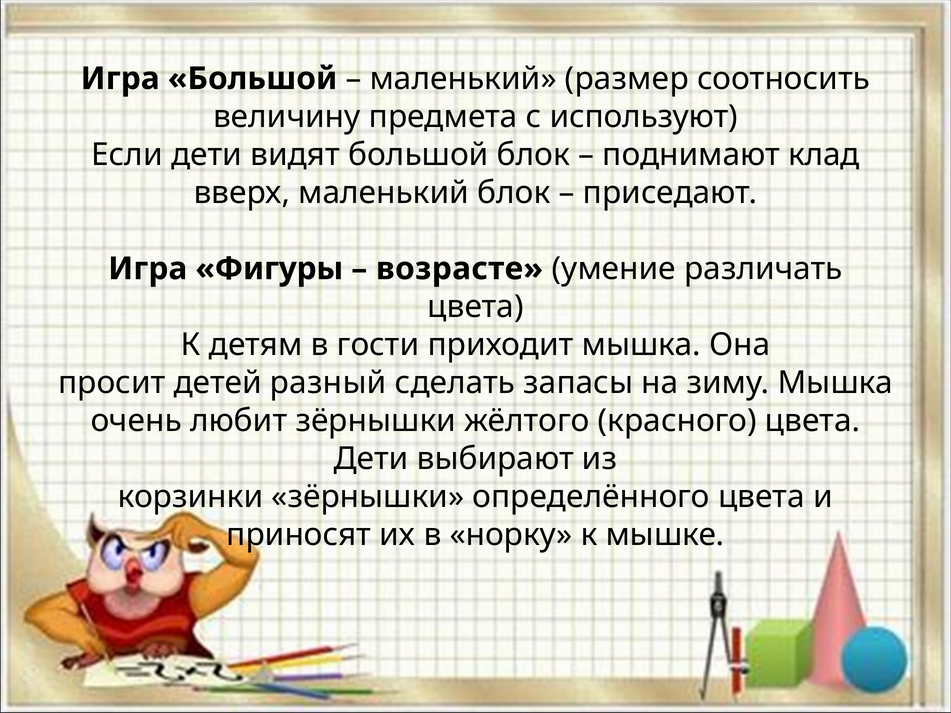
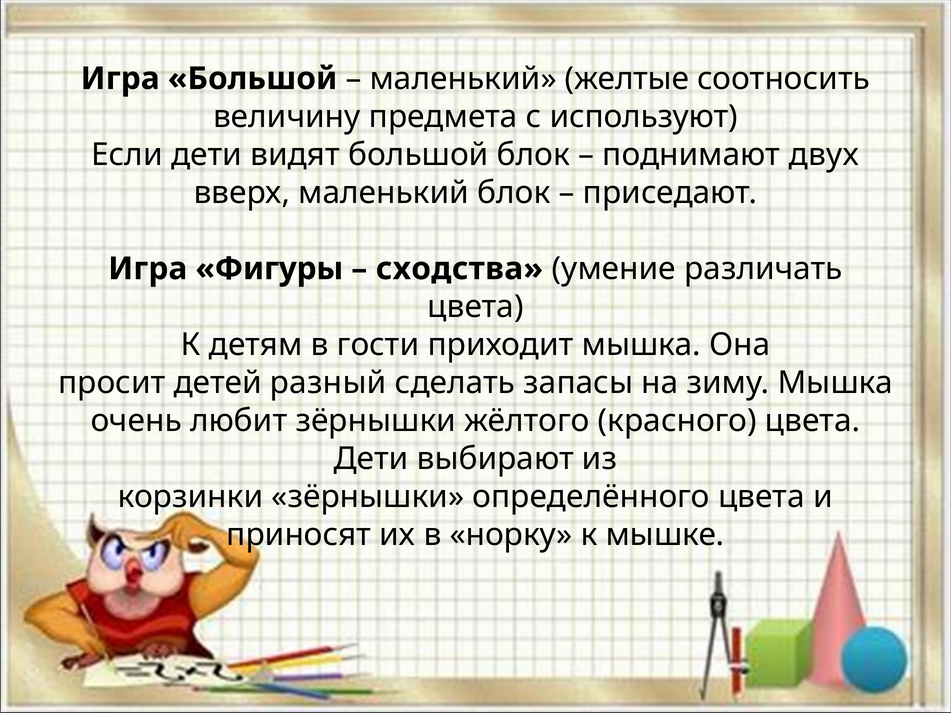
размер: размер -> желтые
клад: клад -> двух
возрасте: возрасте -> сходства
